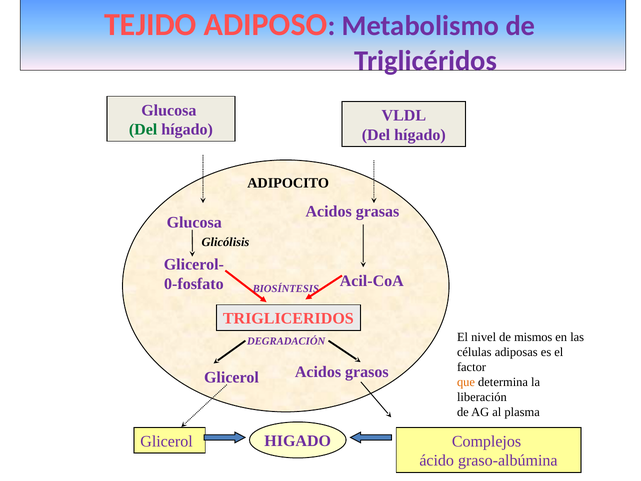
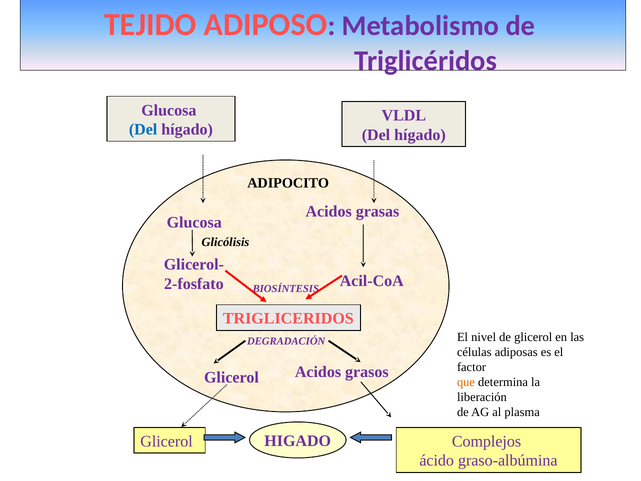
Del at (143, 129) colour: green -> blue
0-fosfato: 0-fosfato -> 2-fosfato
de mismos: mismos -> glicerol
